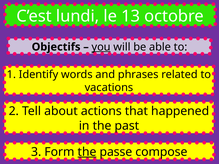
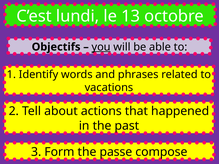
the at (87, 152) underline: present -> none
